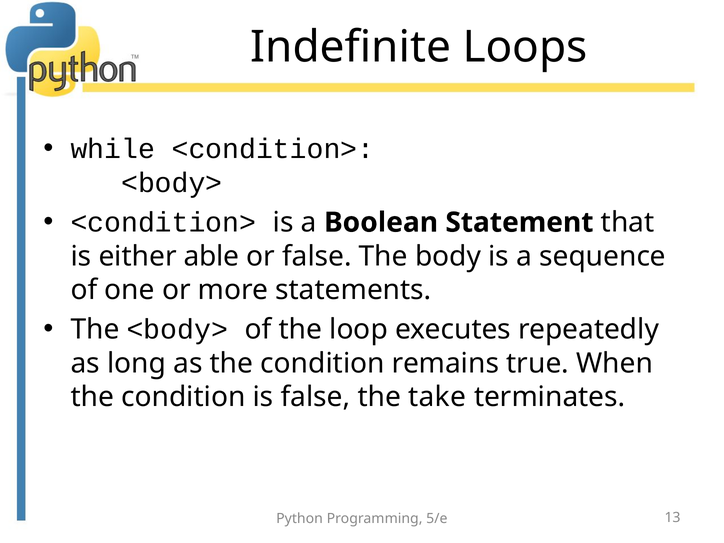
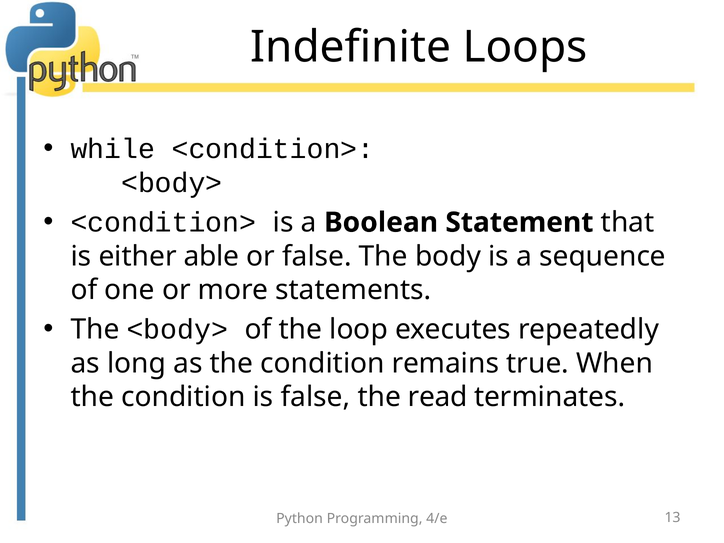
take: take -> read
5/e: 5/e -> 4/e
